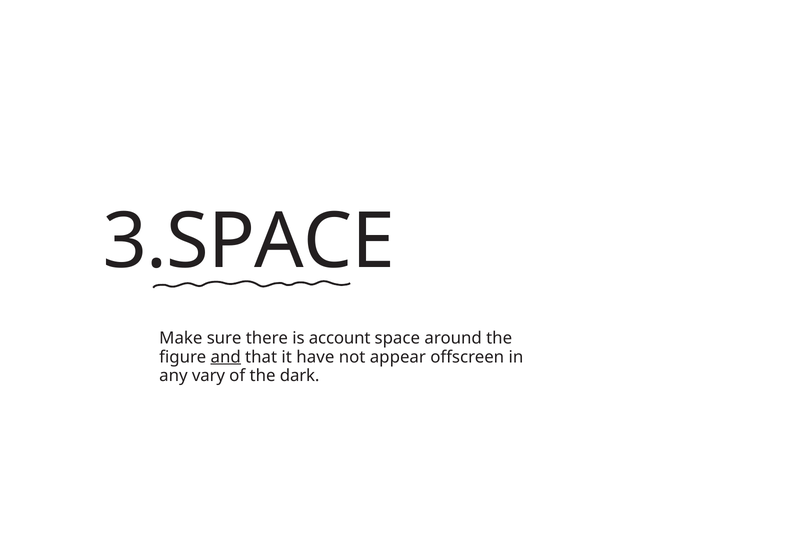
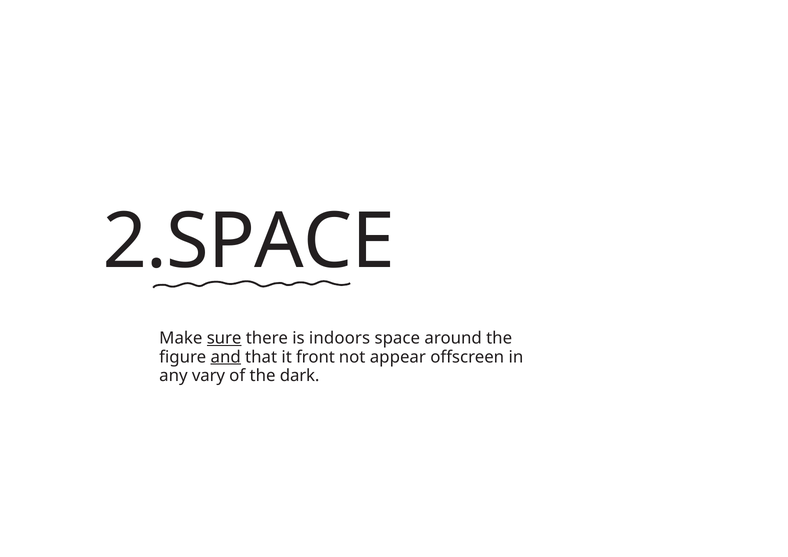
3.SPACE: 3.SPACE -> 2.SPACE
sure underline: none -> present
account: account -> indoors
have: have -> front
